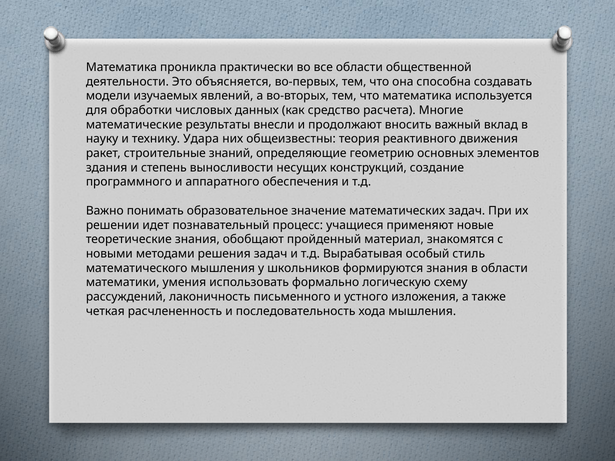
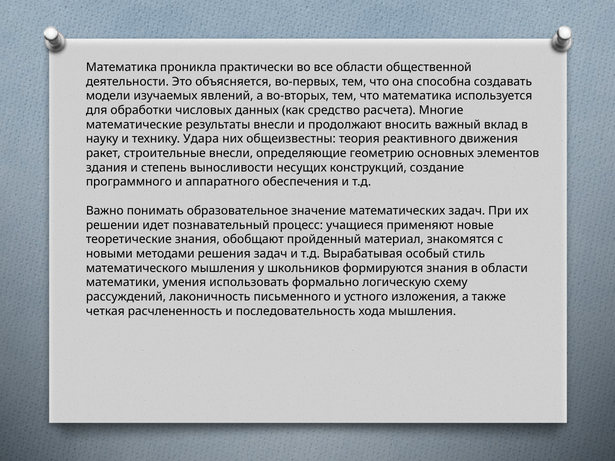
строительные знаний: знаний -> внесли
